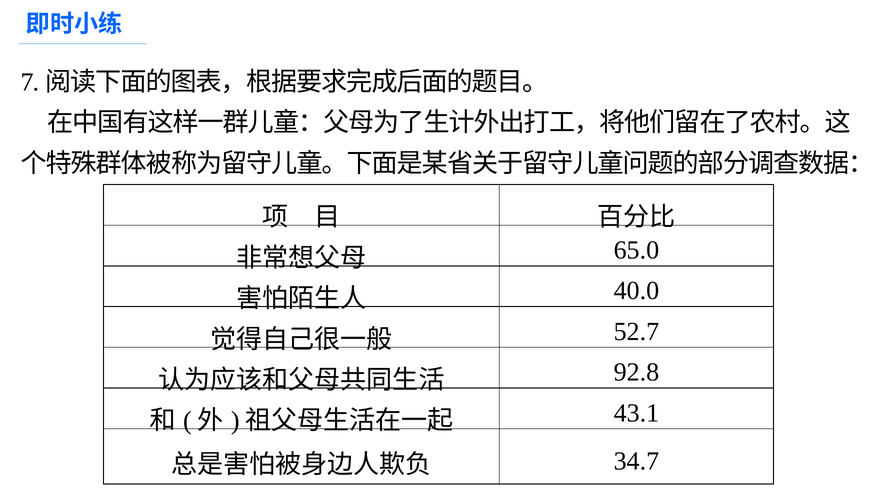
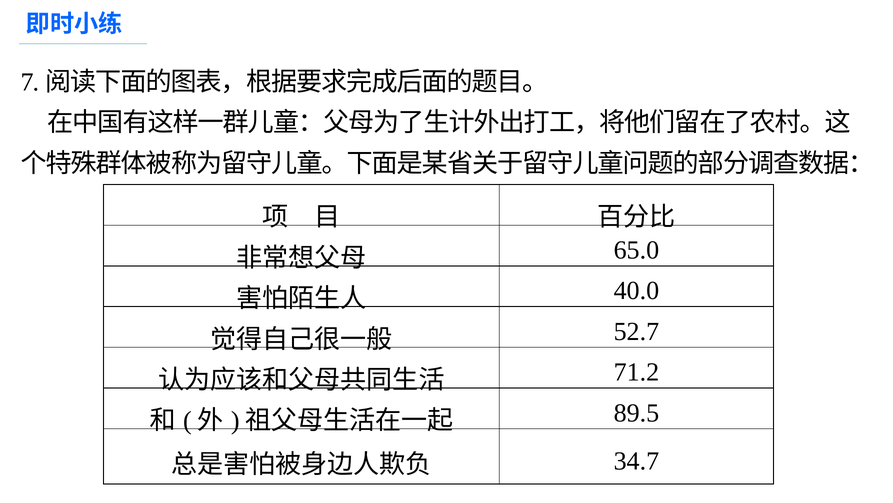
92.8: 92.8 -> 71.2
43.1: 43.1 -> 89.5
